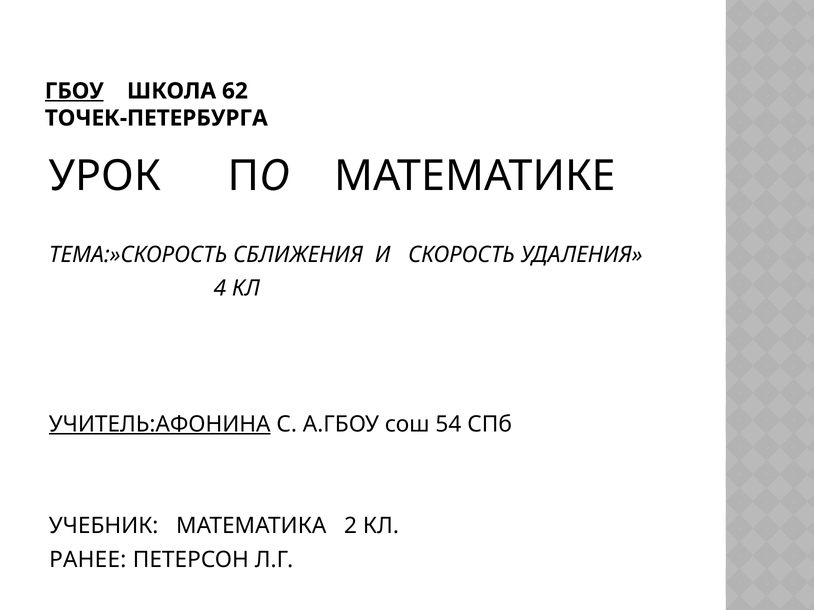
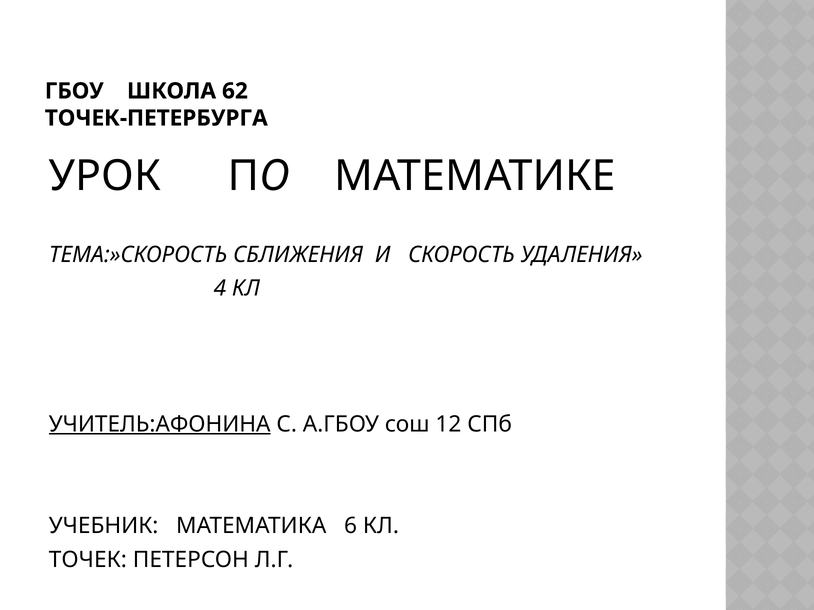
ГБОУ underline: present -> none
54: 54 -> 12
2: 2 -> 6
РАНЕЕ: РАНЕЕ -> ТОЧЕК
